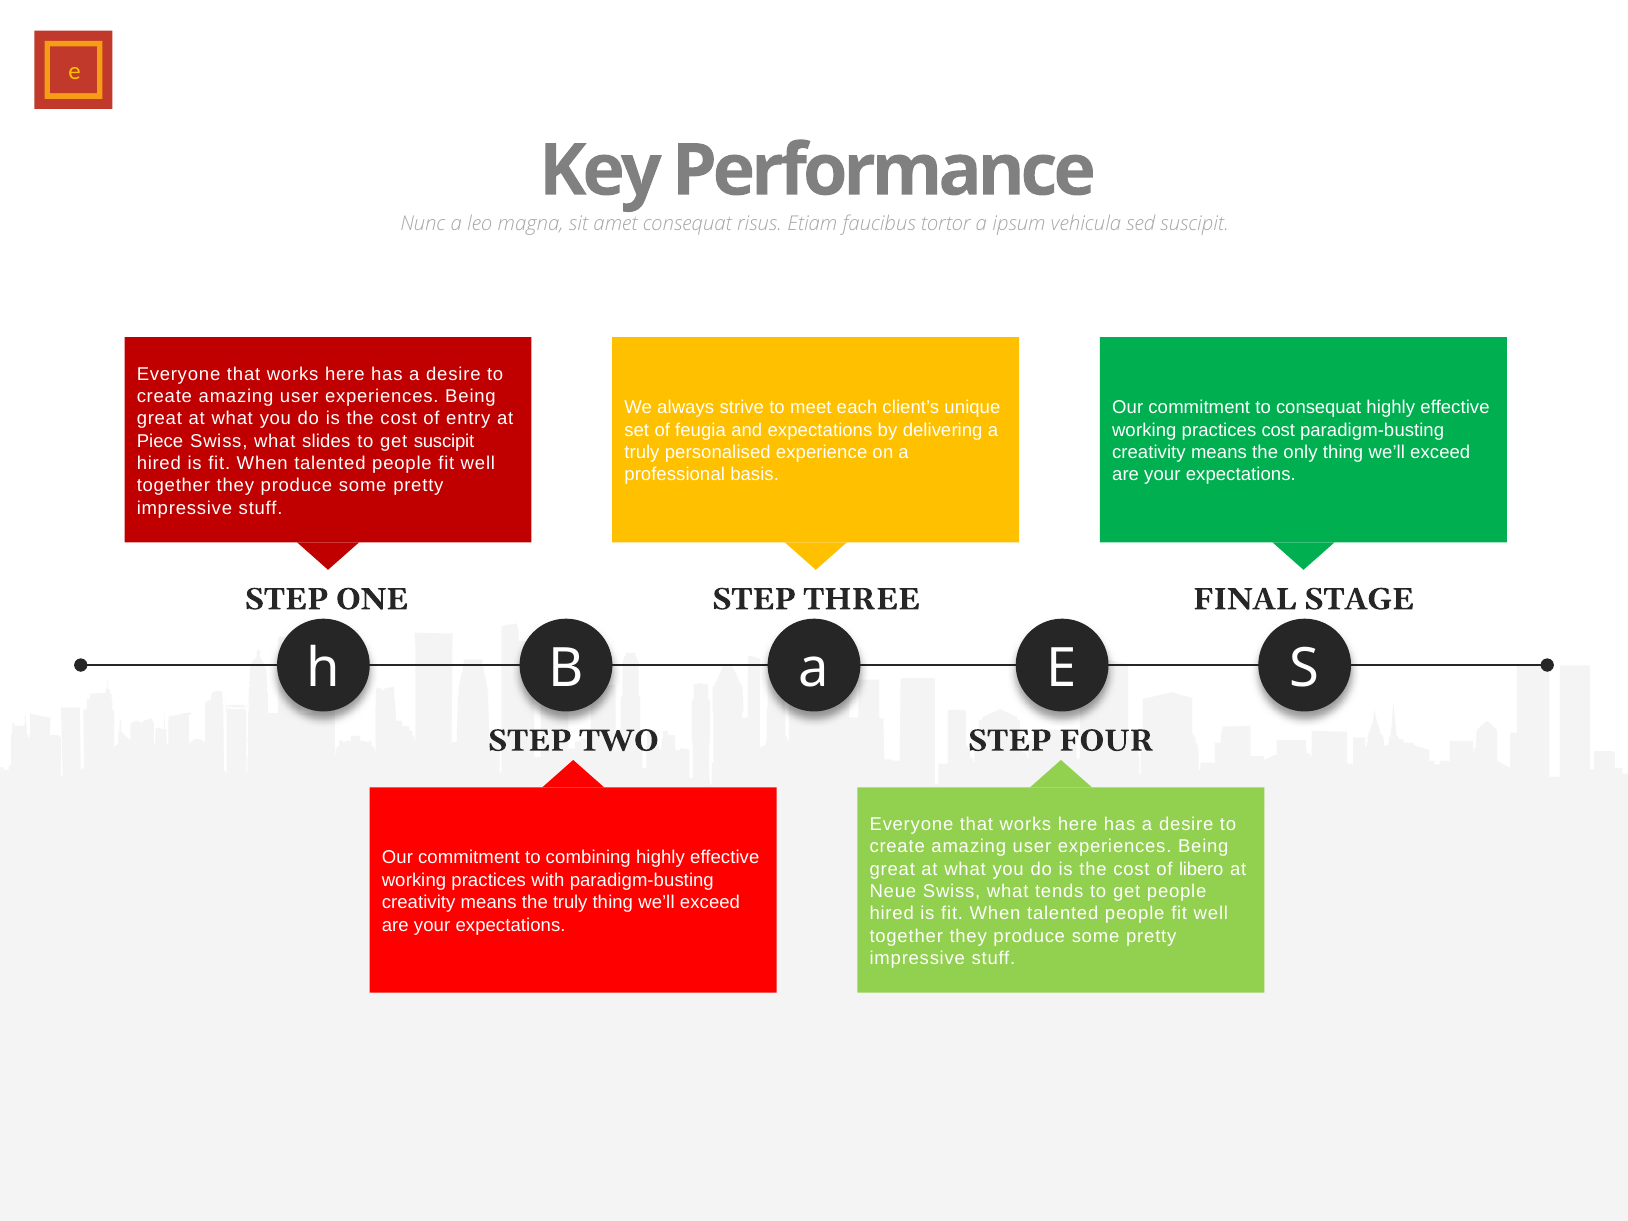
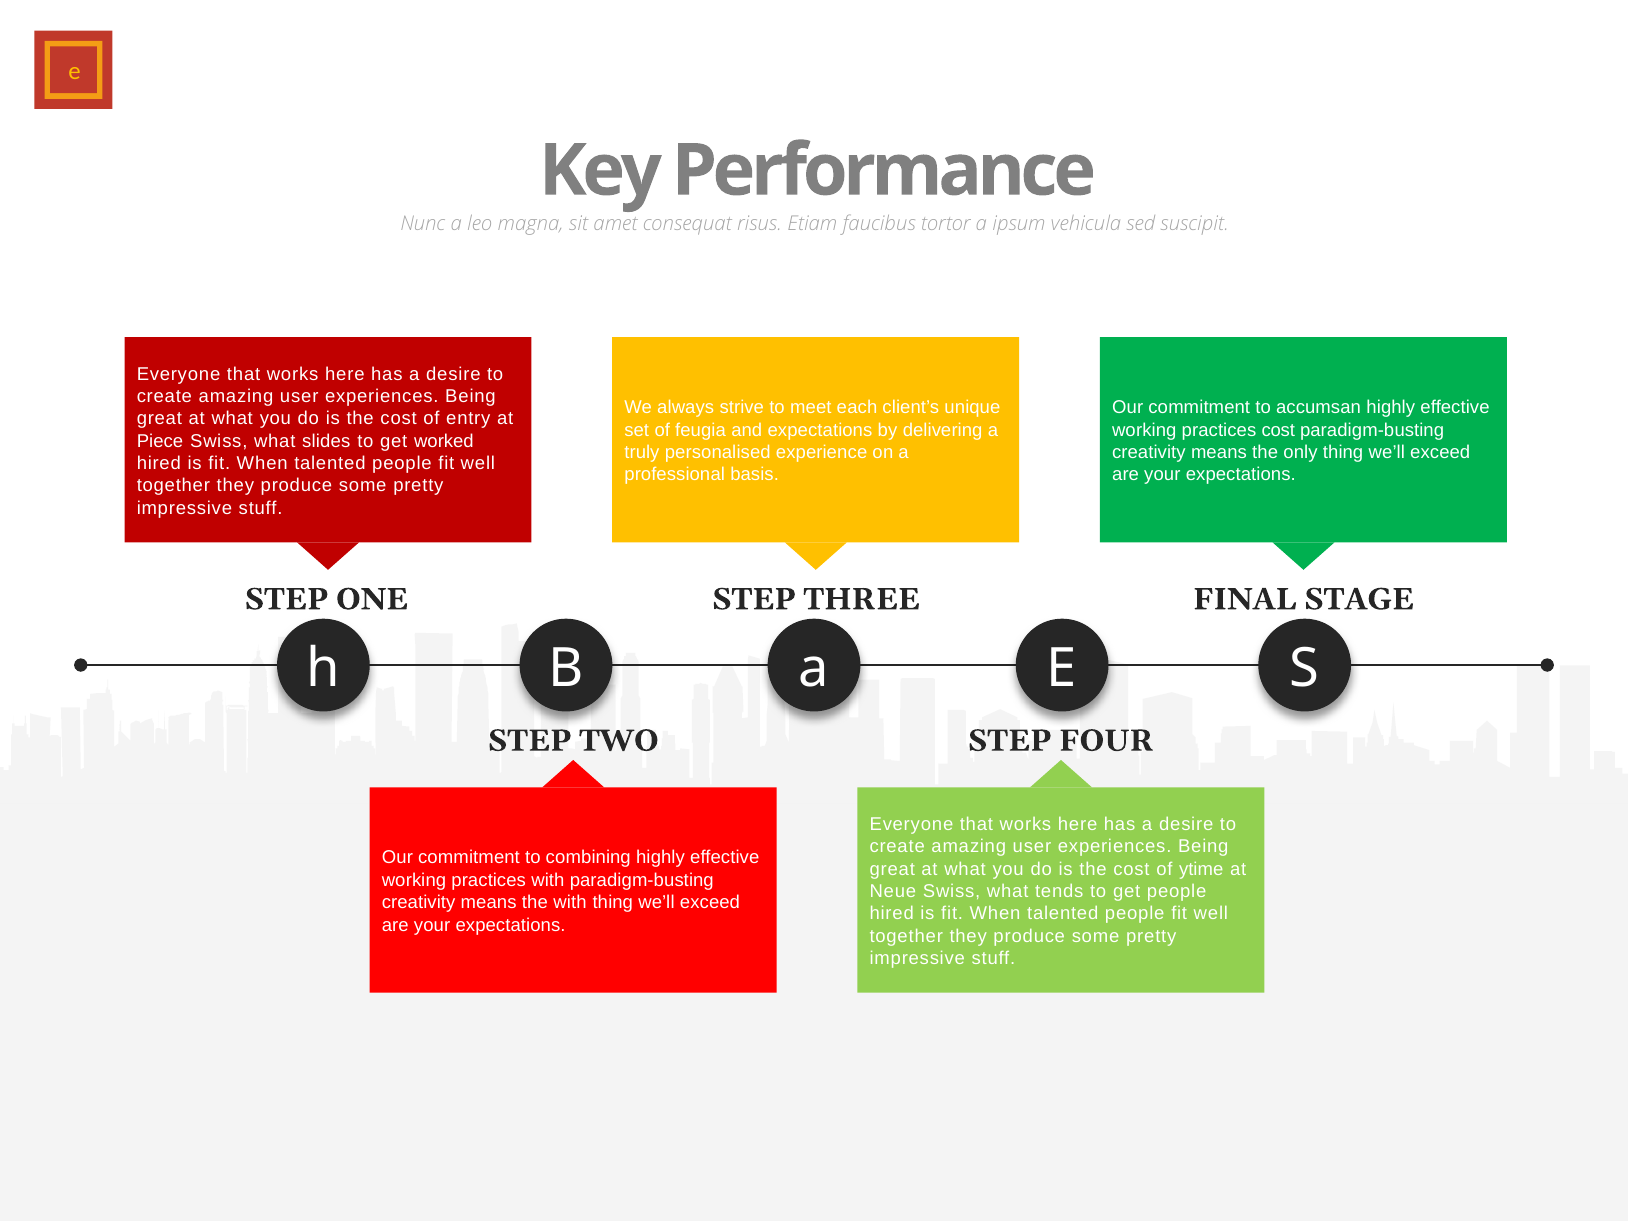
to consequat: consequat -> accumsan
get suscipit: suscipit -> worked
libero: libero -> ytime
the truly: truly -> with
